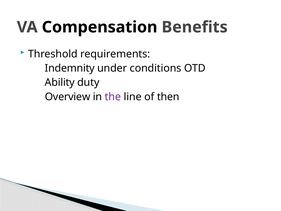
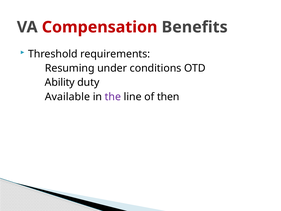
Compensation colour: black -> red
Indemnity: Indemnity -> Resuming
Overview: Overview -> Available
